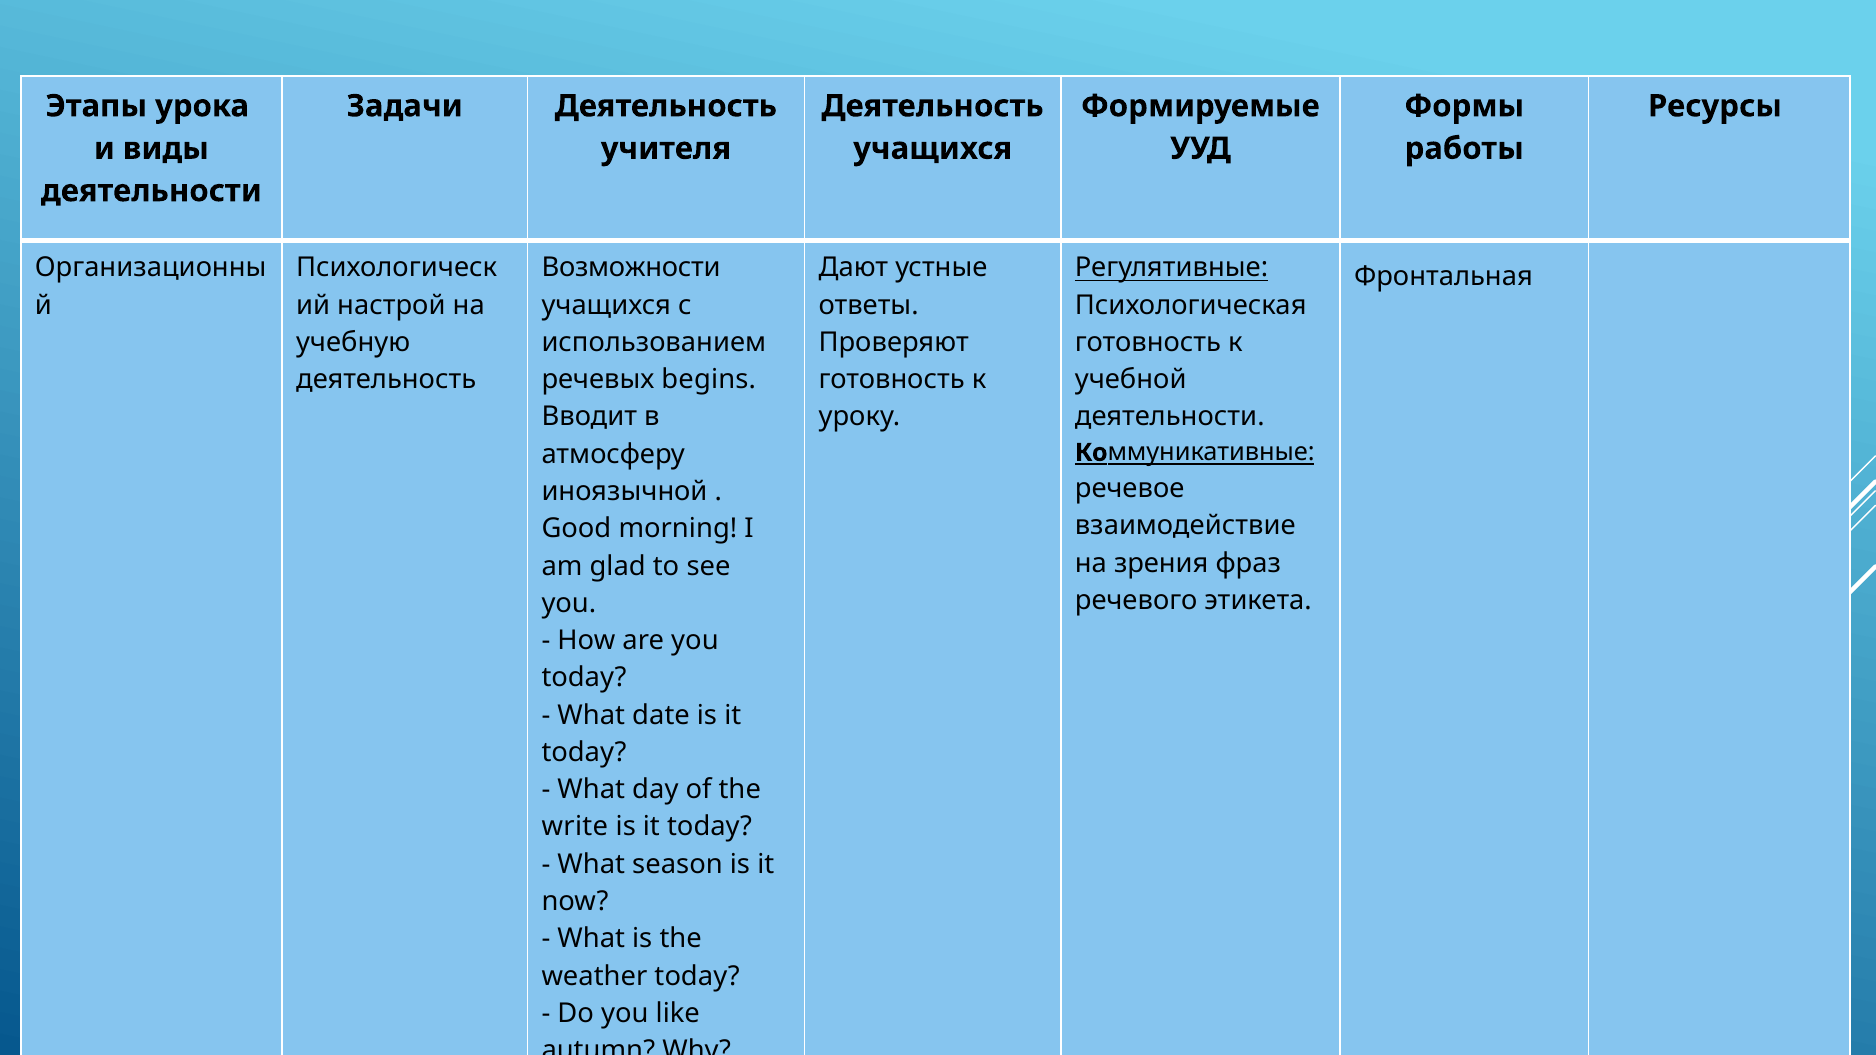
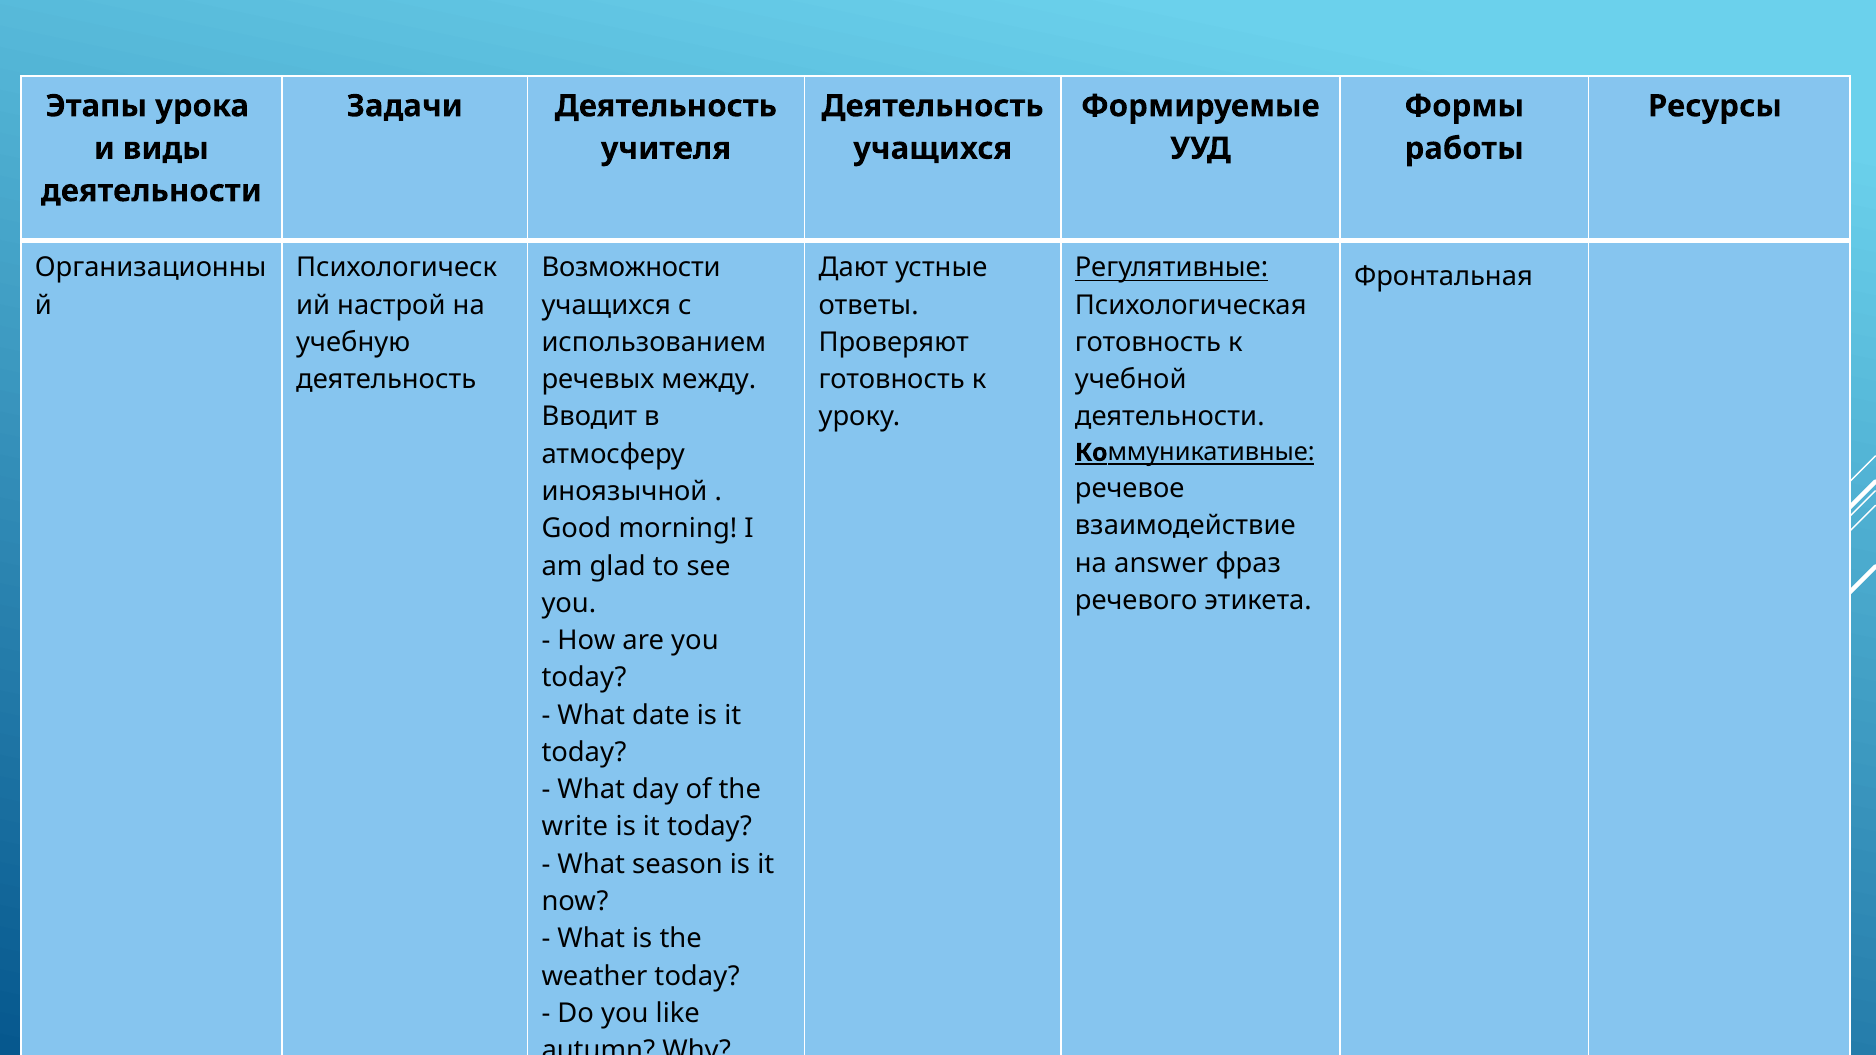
begins: begins -> между
зрения: зрения -> answer
